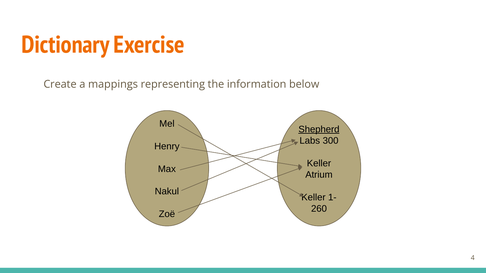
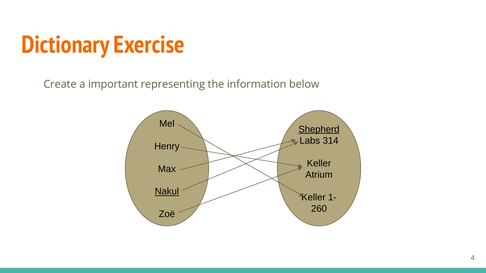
mappings: mappings -> important
300: 300 -> 314
Nakul underline: none -> present
